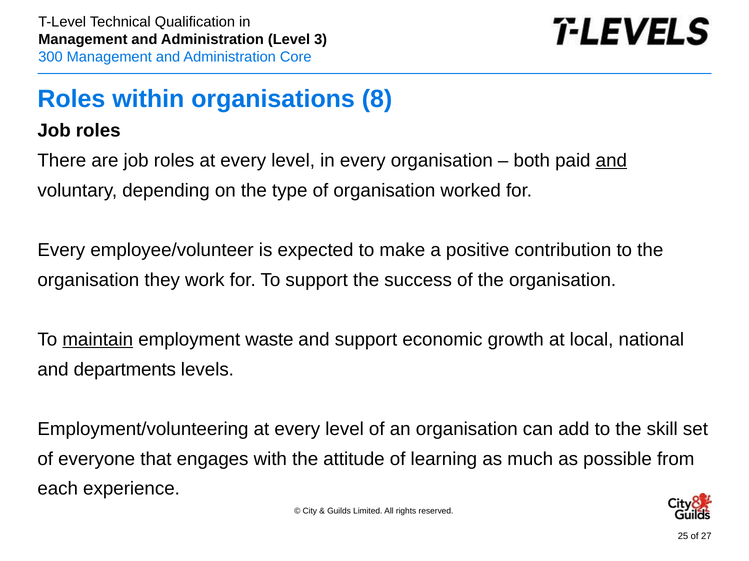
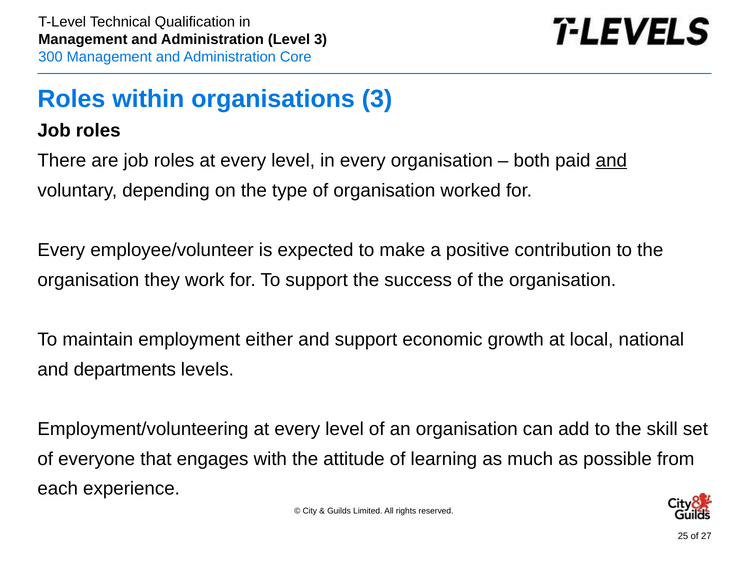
organisations 8: 8 -> 3
maintain underline: present -> none
waste: waste -> either
